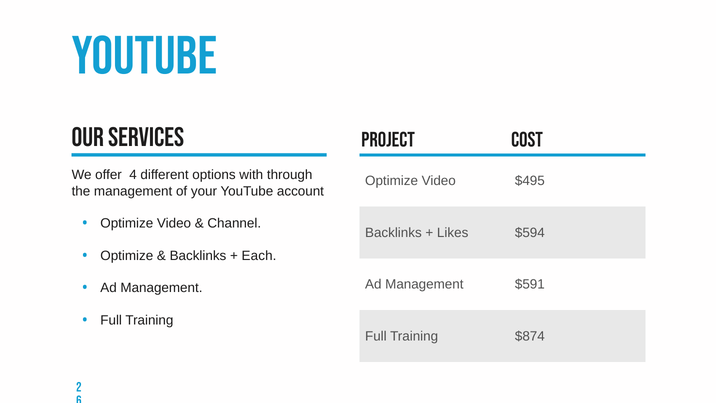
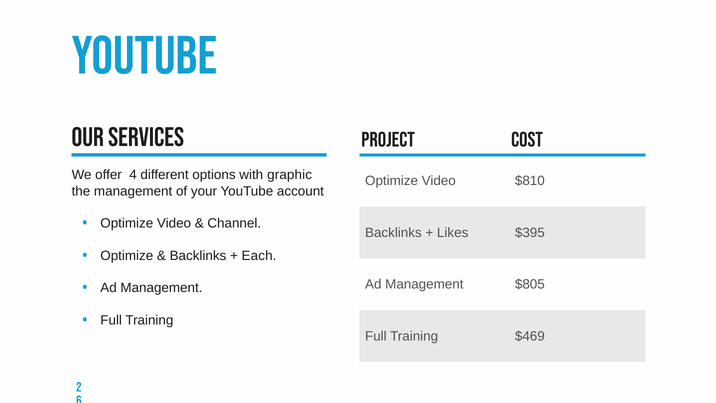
through: through -> graphic
$495: $495 -> $810
$594: $594 -> $395
$591: $591 -> $805
$874: $874 -> $469
